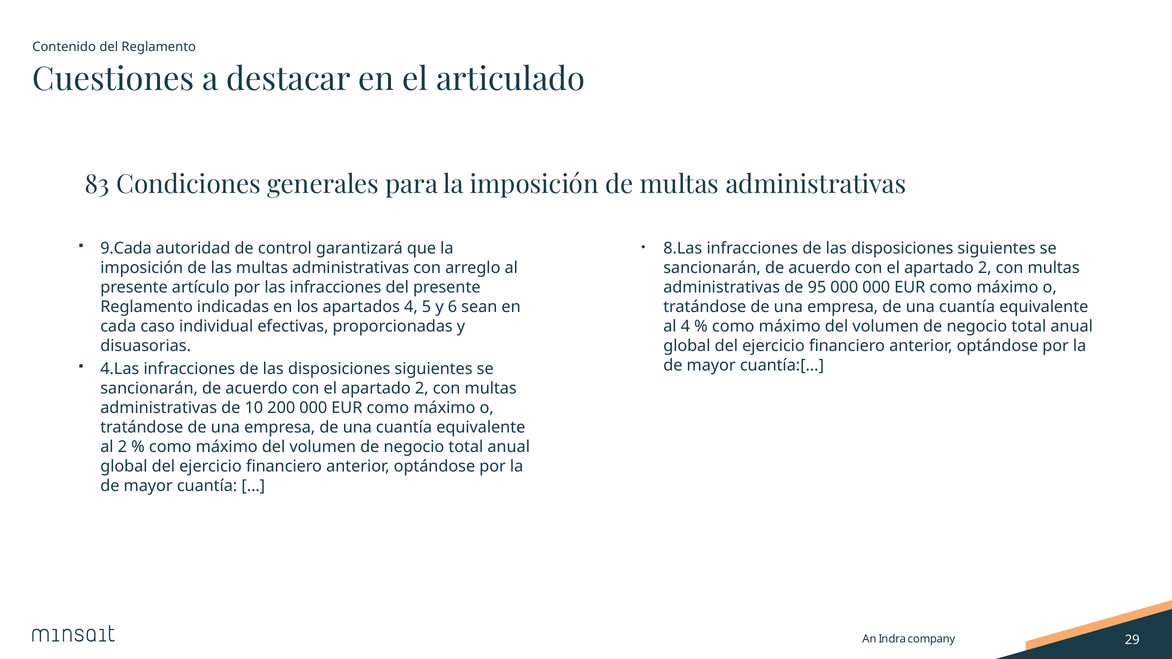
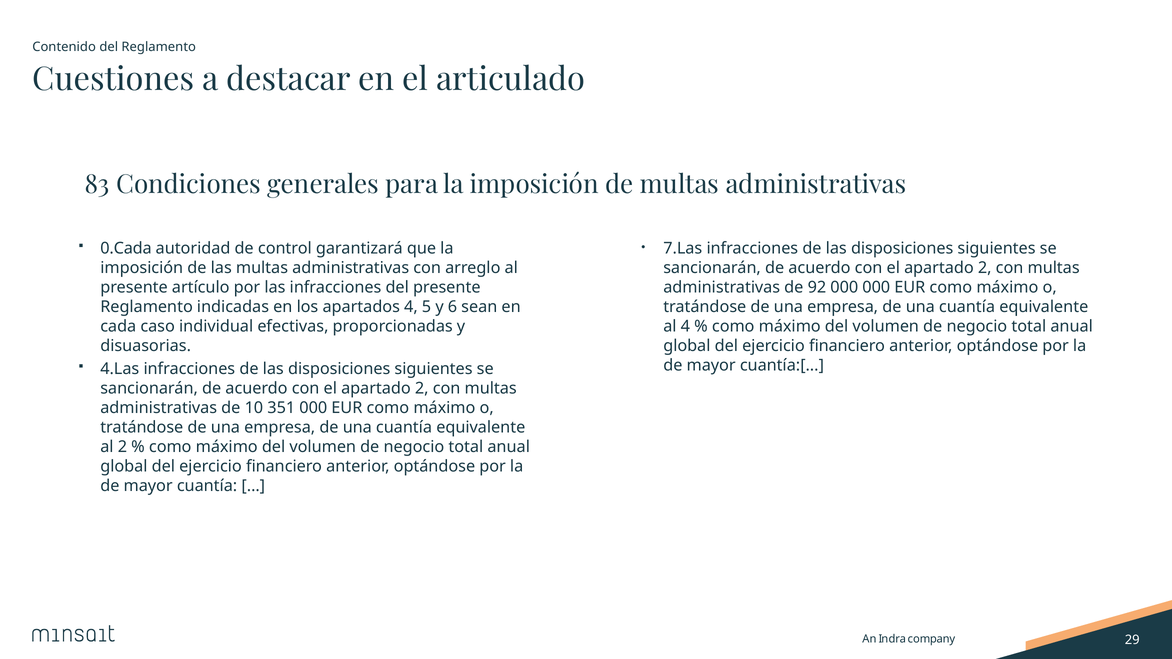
9.Cada: 9.Cada -> 0.Cada
8.Las: 8.Las -> 7.Las
95: 95 -> 92
200: 200 -> 351
